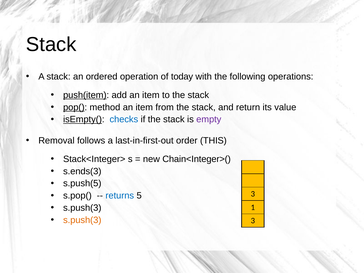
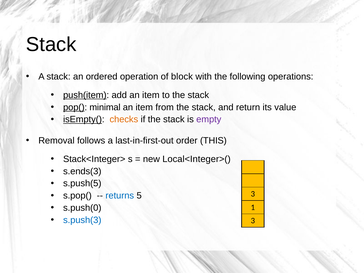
today: today -> block
method: method -> minimal
checks colour: blue -> orange
Chain<Integer>(: Chain<Integer>( -> Local<Integer>(
s.push(3 at (82, 208): s.push(3 -> s.push(0
s.push(3 at (82, 220) colour: orange -> blue
